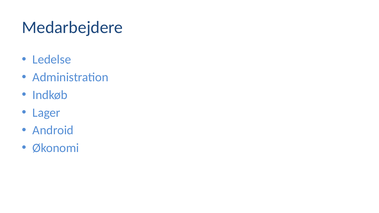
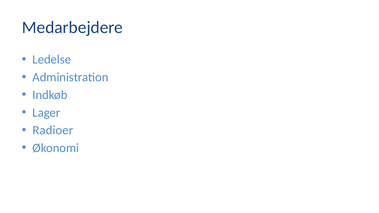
Android: Android -> Radioer
